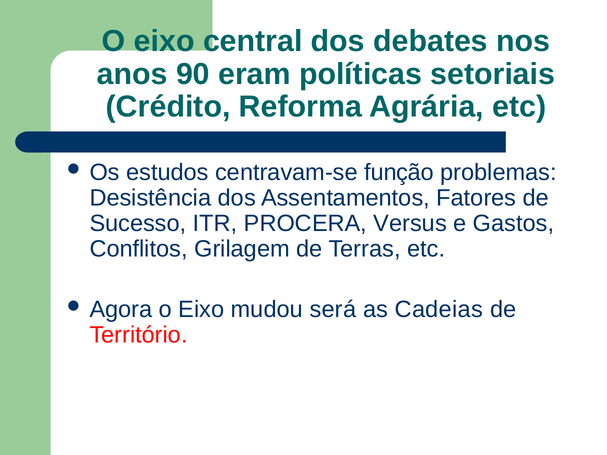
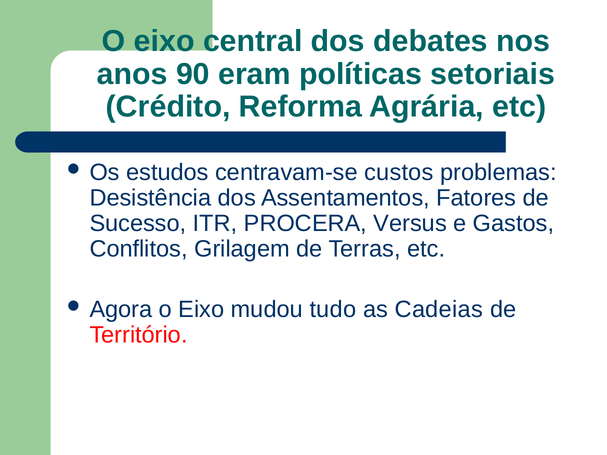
função: função -> custos
será: será -> tudo
